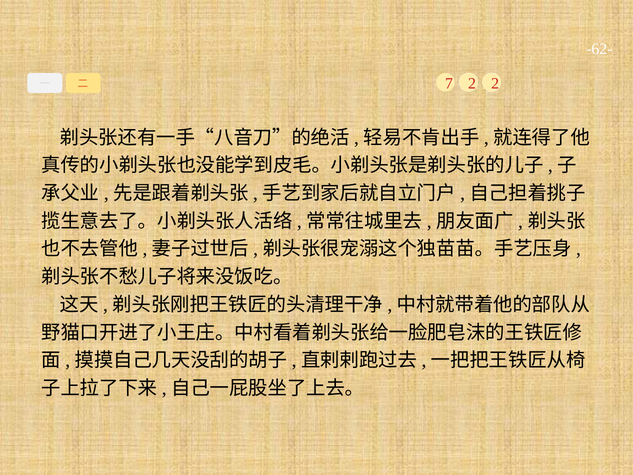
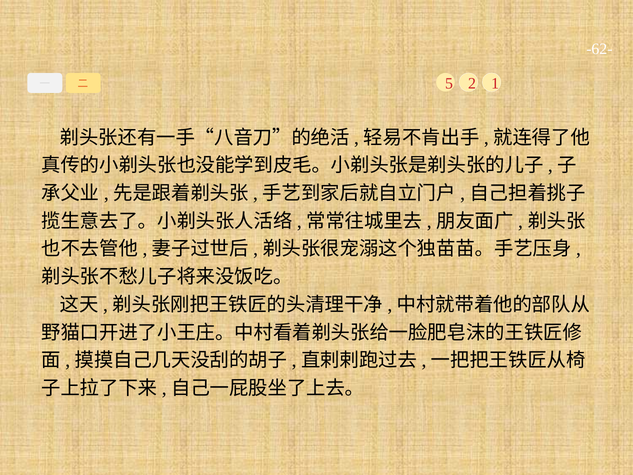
7: 7 -> 5
2 2: 2 -> 1
